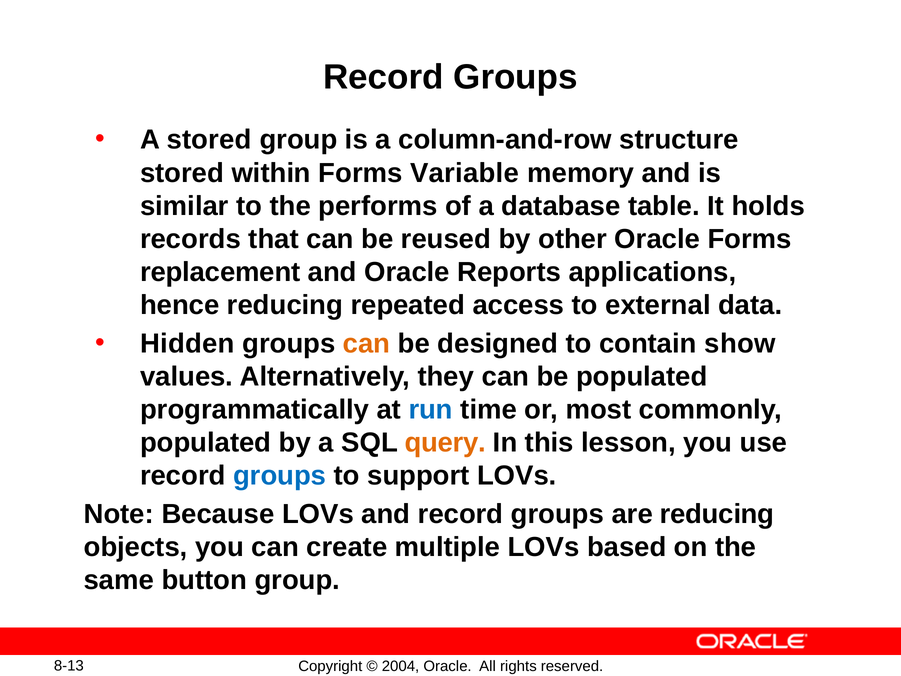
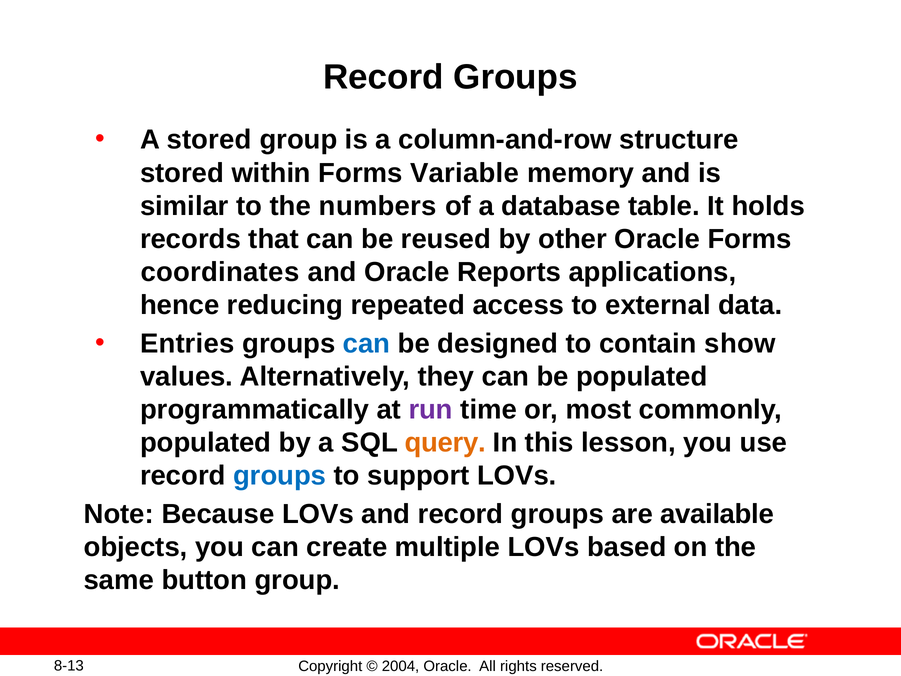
performs: performs -> numbers
replacement: replacement -> coordinates
Hidden: Hidden -> Entries
can at (367, 343) colour: orange -> blue
run colour: blue -> purple
are reducing: reducing -> available
